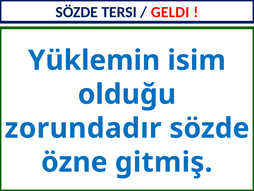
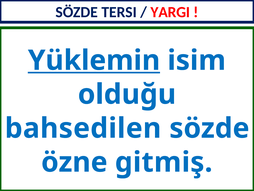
GELDI: GELDI -> YARGI
Yüklemin underline: none -> present
zorundadır: zorundadır -> bahsedilen
